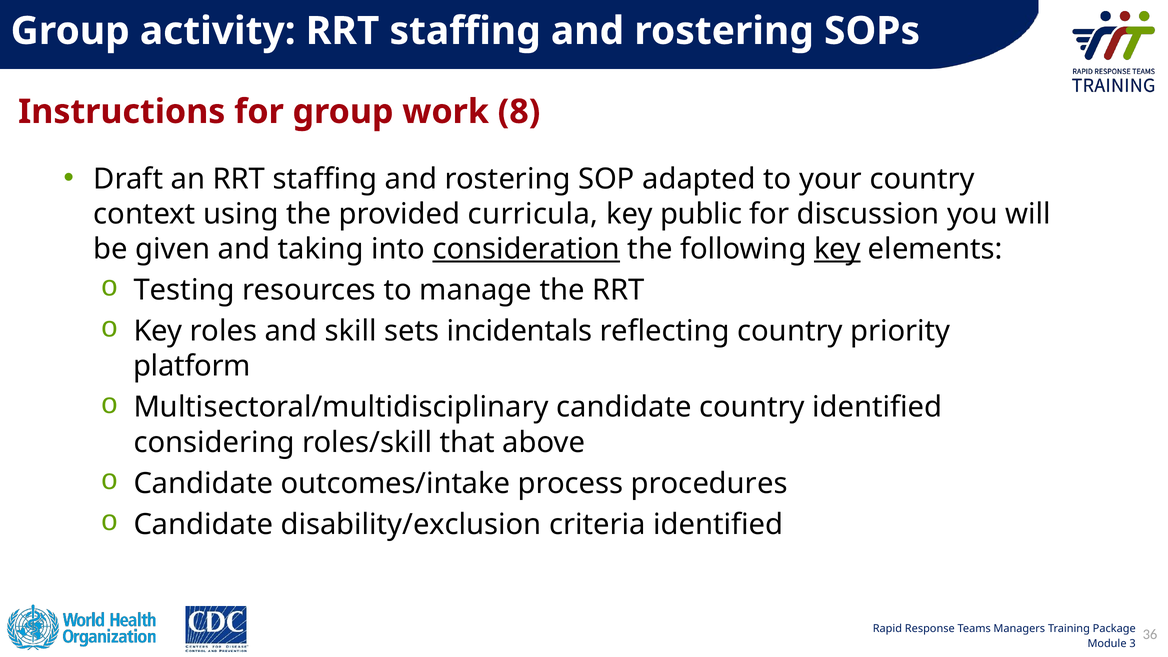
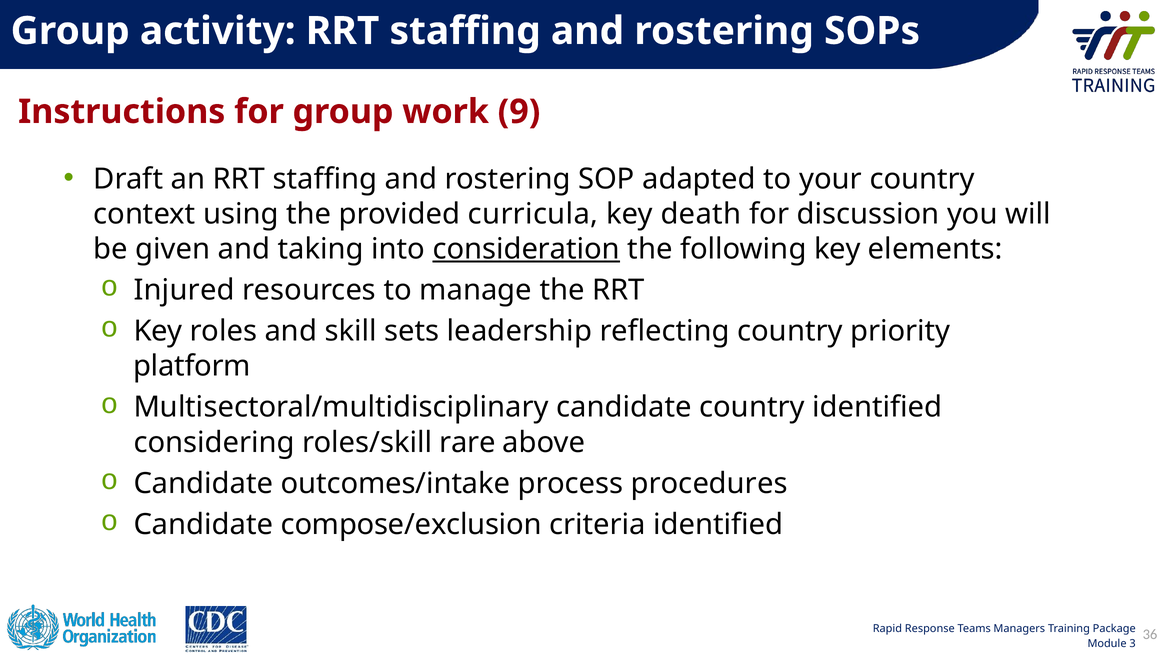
8: 8 -> 9
public: public -> death
key at (837, 249) underline: present -> none
Testing: Testing -> Injured
incidentals: incidentals -> leadership
that: that -> rare
disability/exclusion: disability/exclusion -> compose/exclusion
